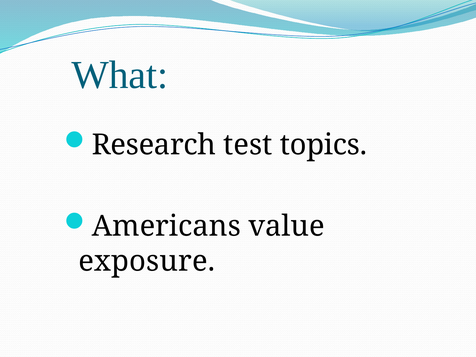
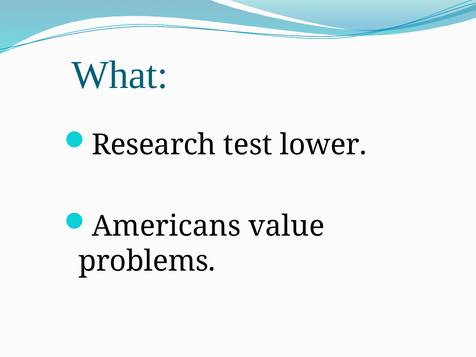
topics: topics -> lower
exposure: exposure -> problems
